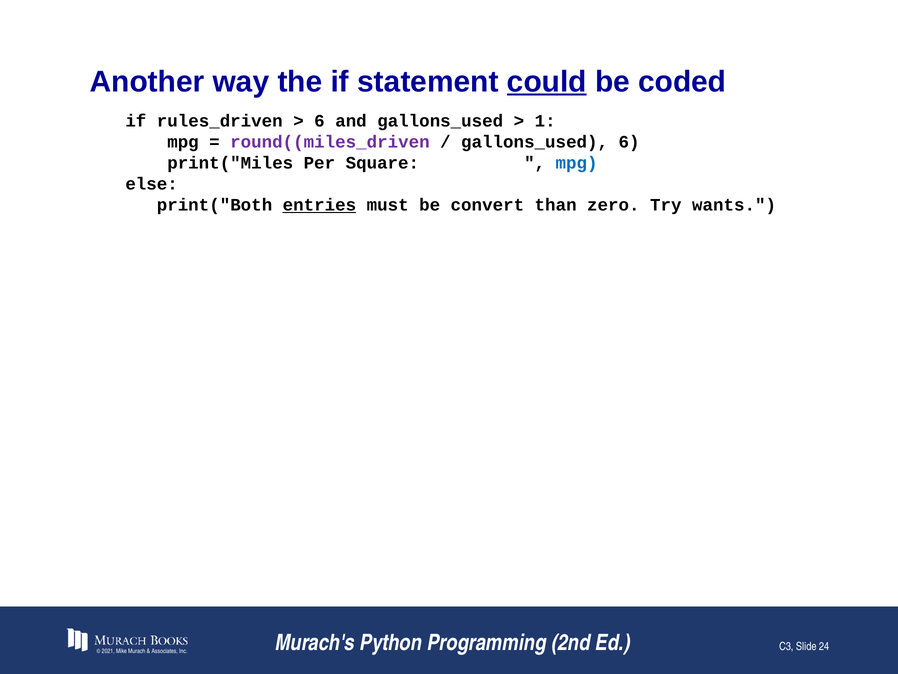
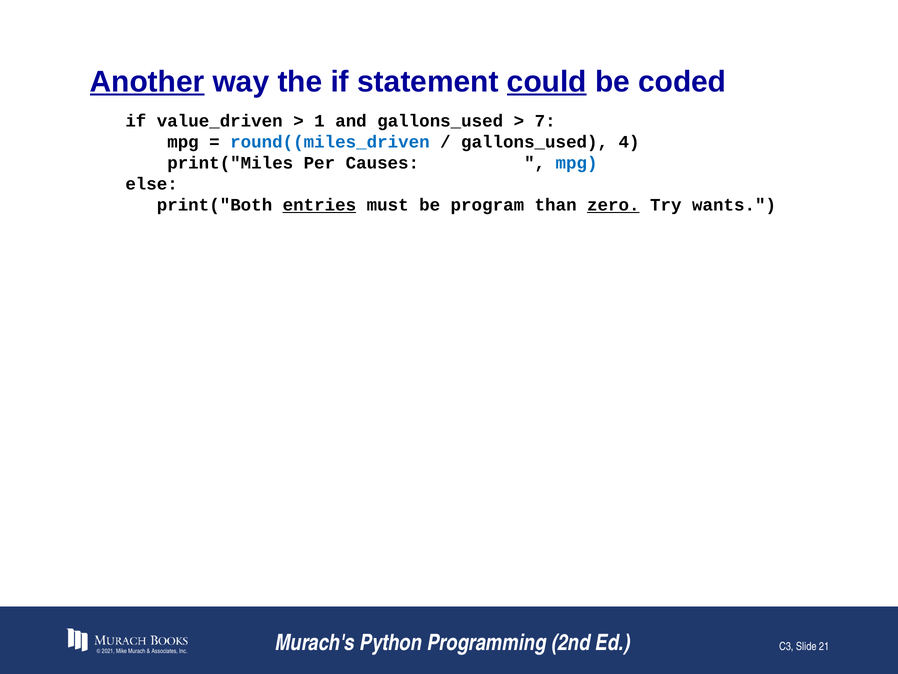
Another underline: none -> present
rules_driven: rules_driven -> value_driven
6 at (319, 121): 6 -> 1
1: 1 -> 7
round((miles_driven colour: purple -> blue
gallons_used 6: 6 -> 4
Square: Square -> Causes
convert: convert -> program
zero underline: none -> present
24: 24 -> 21
